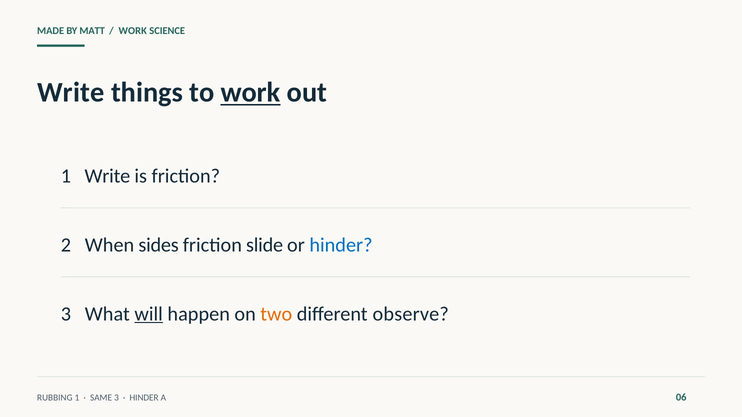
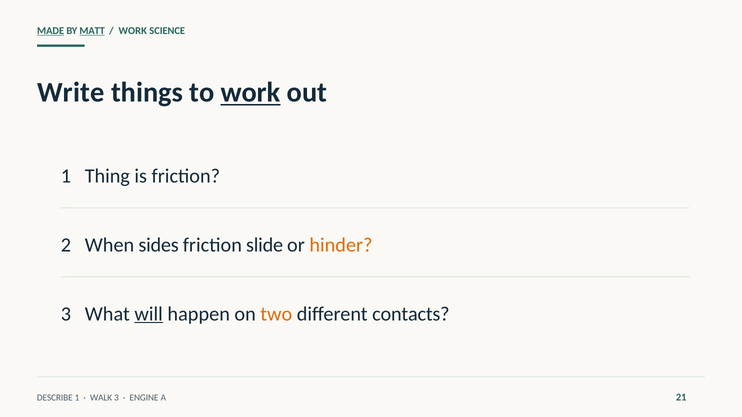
MADE underline: none -> present
MATT underline: none -> present
1 Write: Write -> Thing
hinder at (341, 245) colour: blue -> orange
observe: observe -> contacts
RUBBING: RUBBING -> DESCRIBE
SAME: SAME -> WALK
HINDER at (144, 398): HINDER -> ENGINE
06: 06 -> 21
